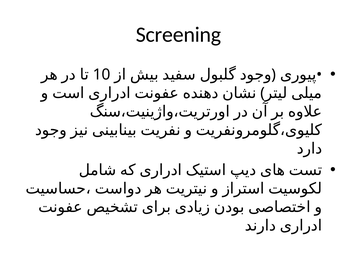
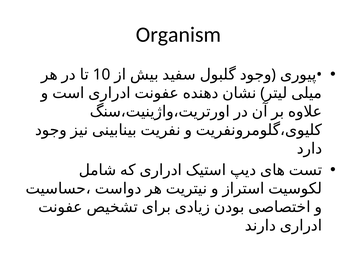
Screening: Screening -> Organism
